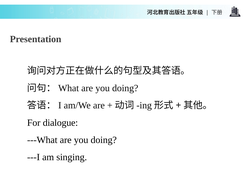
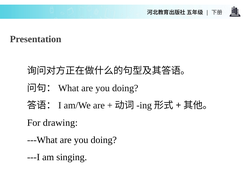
dialogue: dialogue -> drawing
